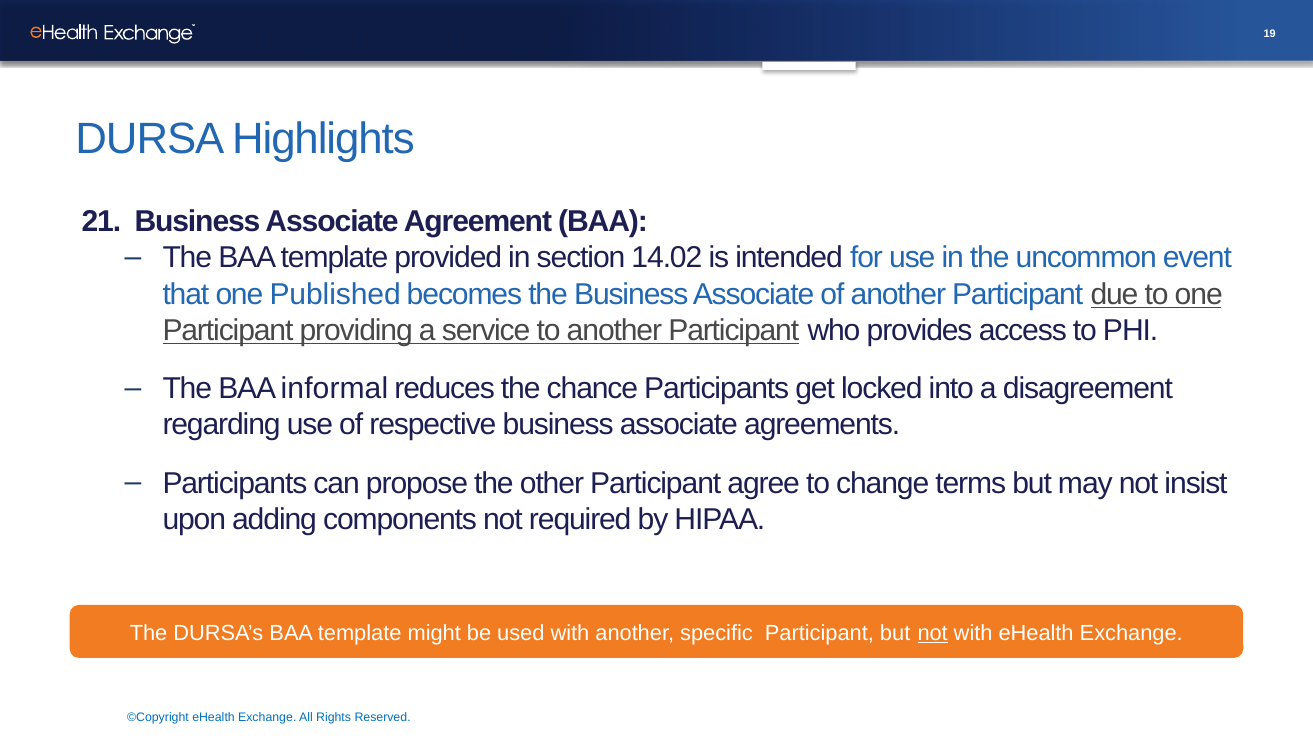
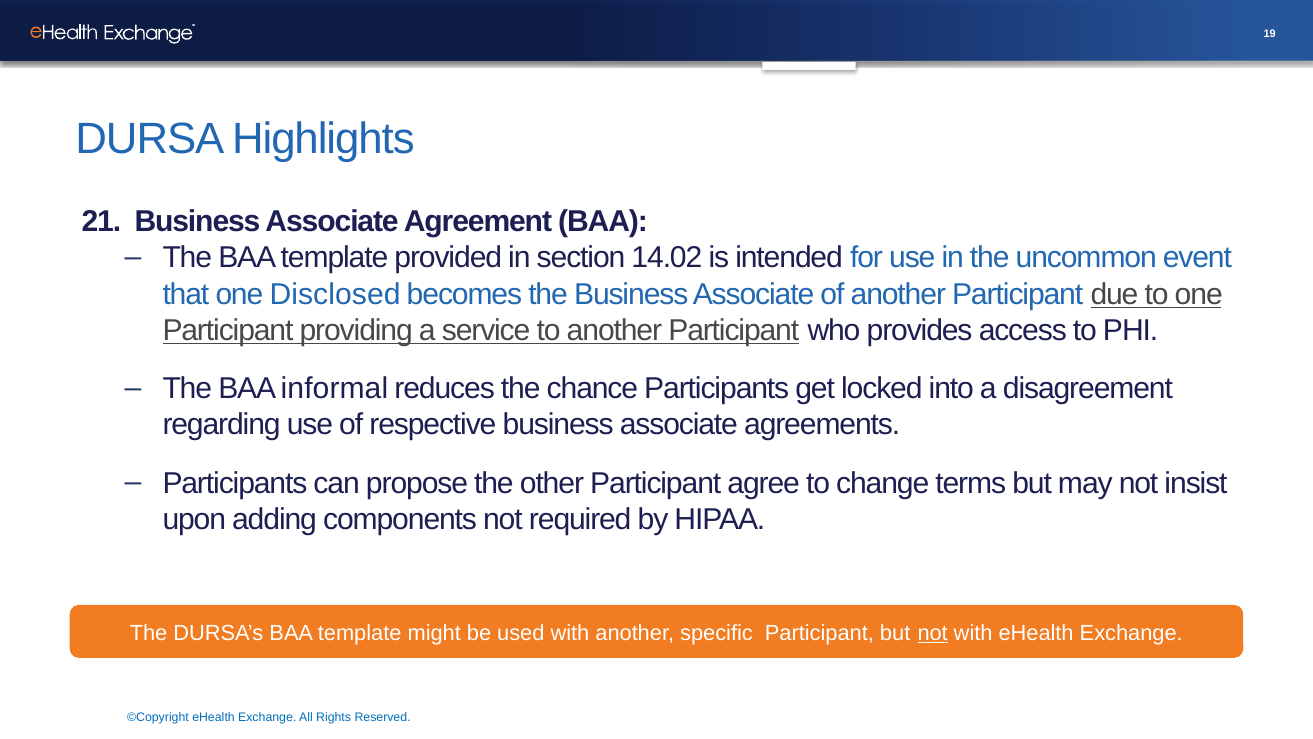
Published: Published -> Disclosed
